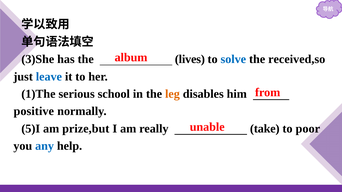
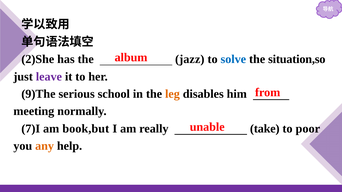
3)She: 3)She -> 2)She
lives: lives -> jazz
received,so: received,so -> situation,so
leave colour: blue -> purple
1)The: 1)The -> 9)The
positive: positive -> meeting
5)I: 5)I -> 7)I
prize,but: prize,but -> book,but
any colour: blue -> orange
